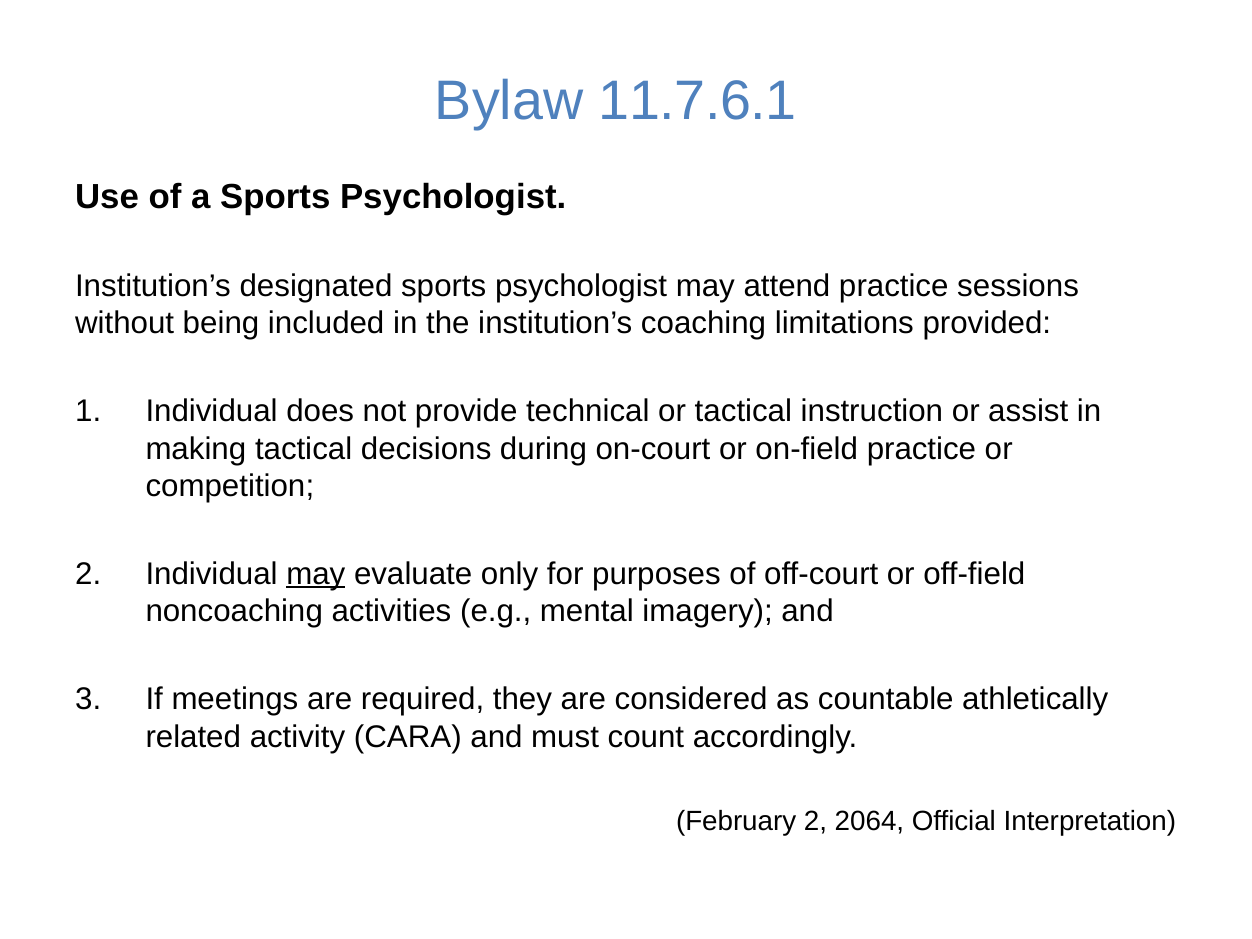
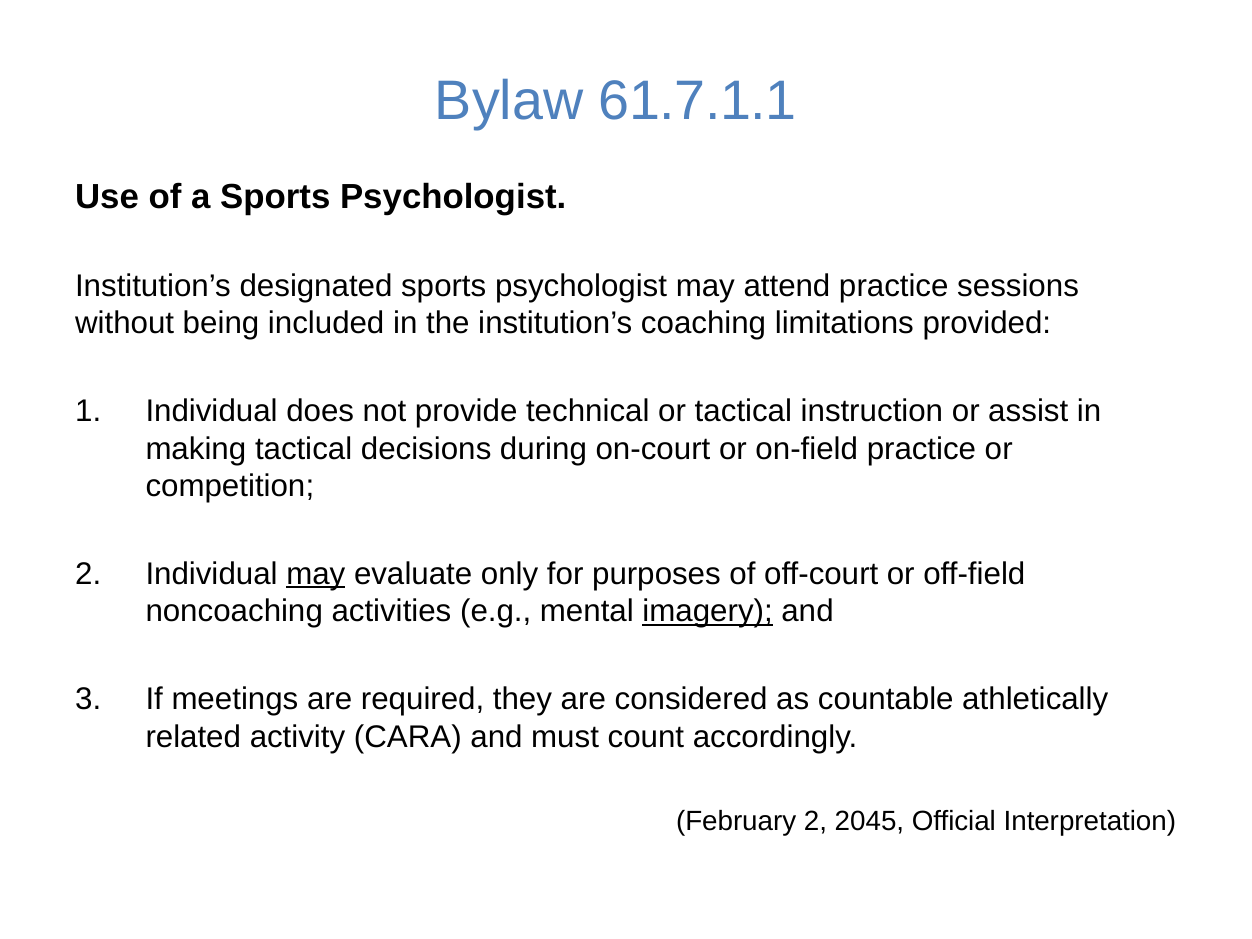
11.7.6.1: 11.7.6.1 -> 61.7.1.1
imagery underline: none -> present
2064: 2064 -> 2045
